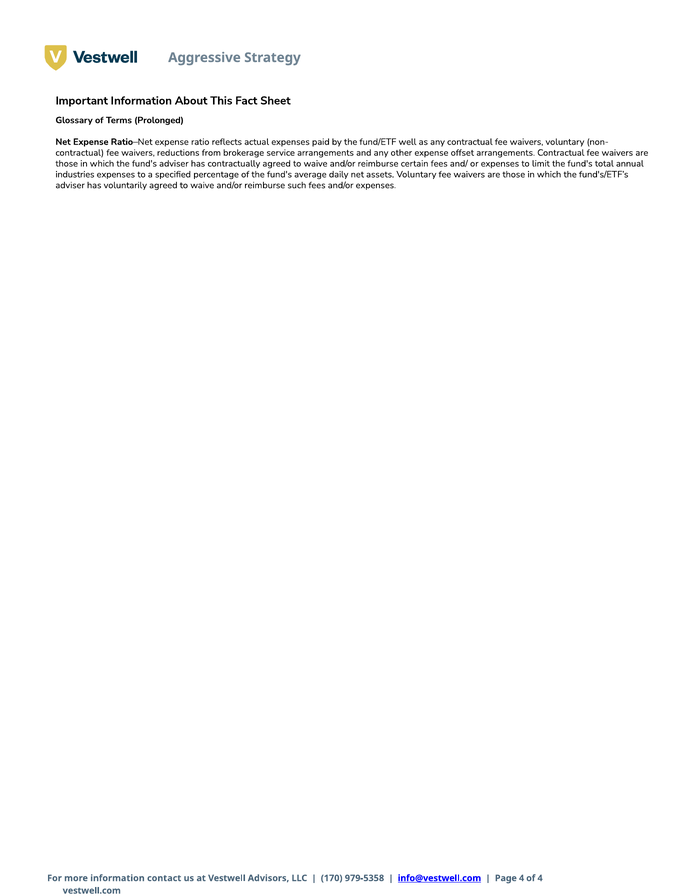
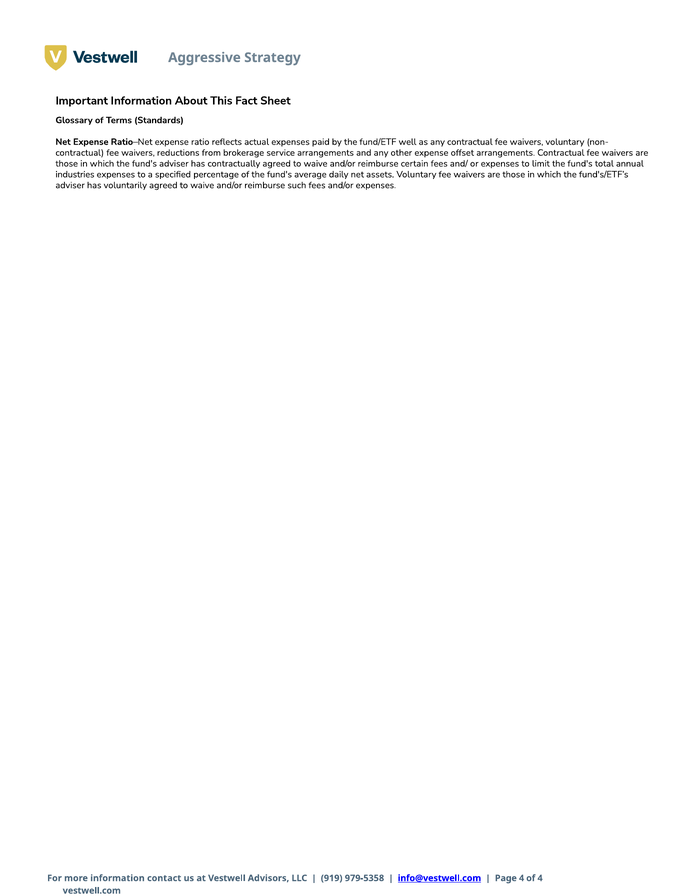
Prolonged: Prolonged -> Standards
170: 170 -> 919
